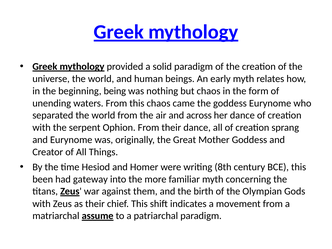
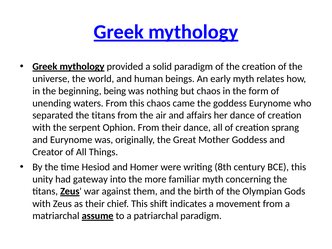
separated the world: world -> titans
across: across -> affairs
been: been -> unity
